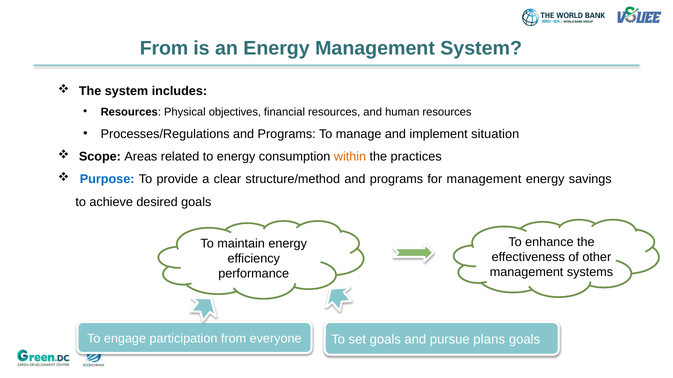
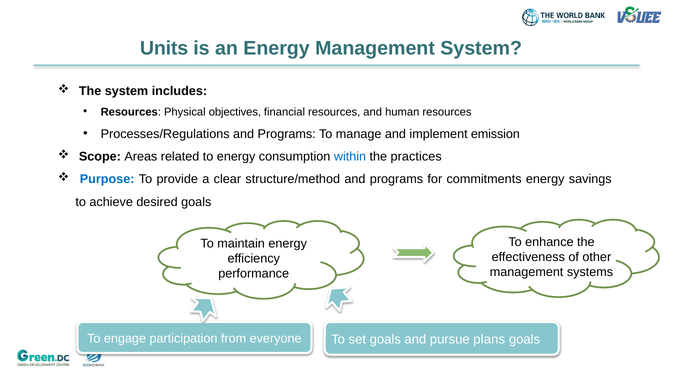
From at (164, 48): From -> Units
situation: situation -> emission
within colour: orange -> blue
for management: management -> commitments
